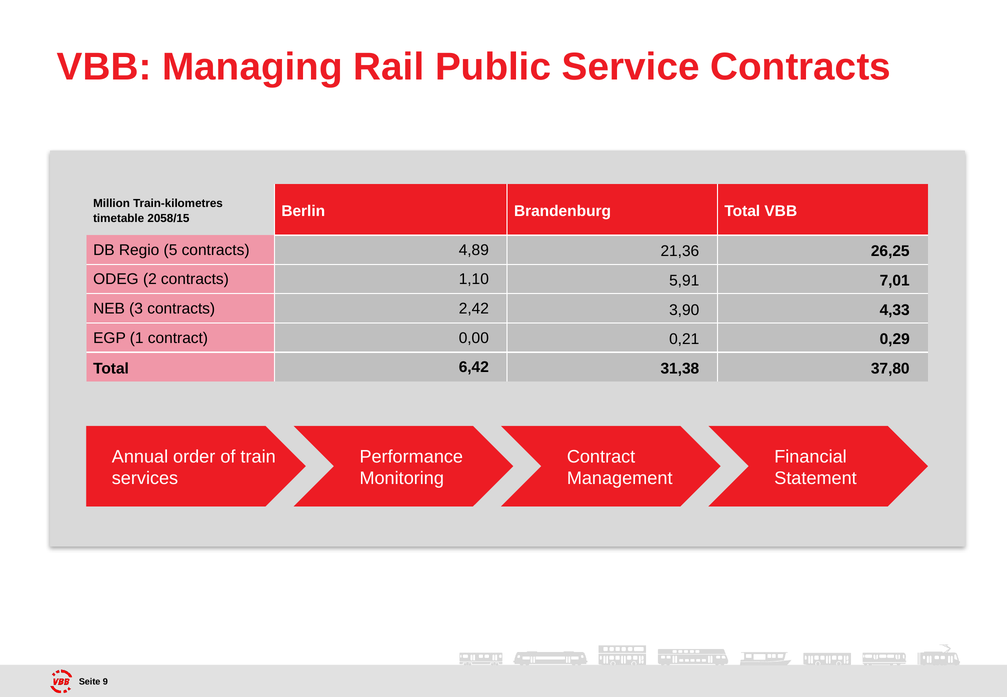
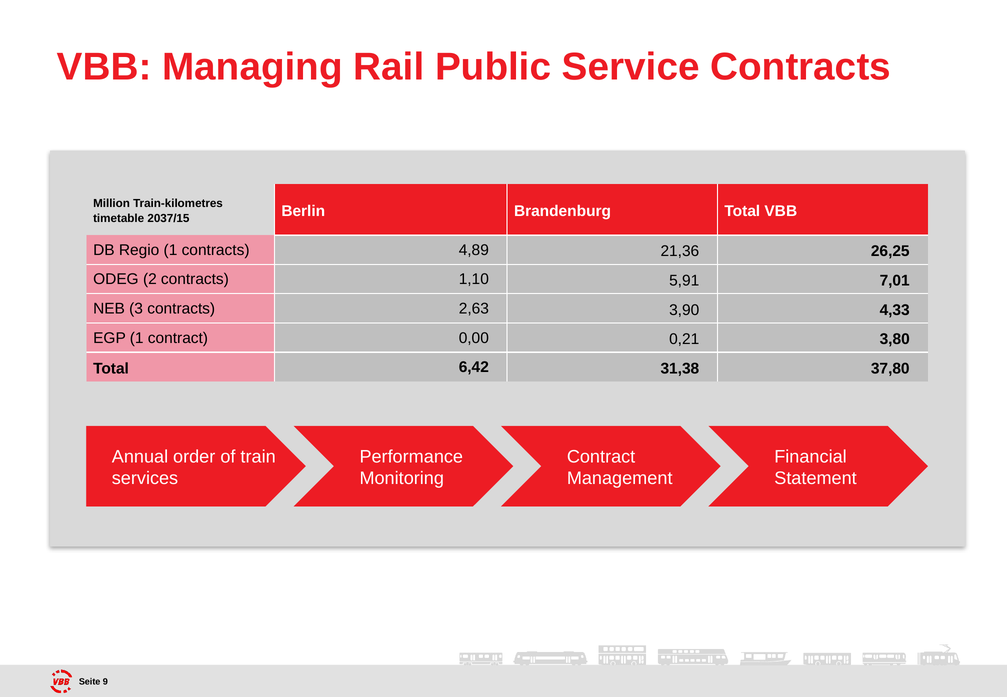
2058/15: 2058/15 -> 2037/15
Regio 5: 5 -> 1
2,42: 2,42 -> 2,63
0,29: 0,29 -> 3,80
